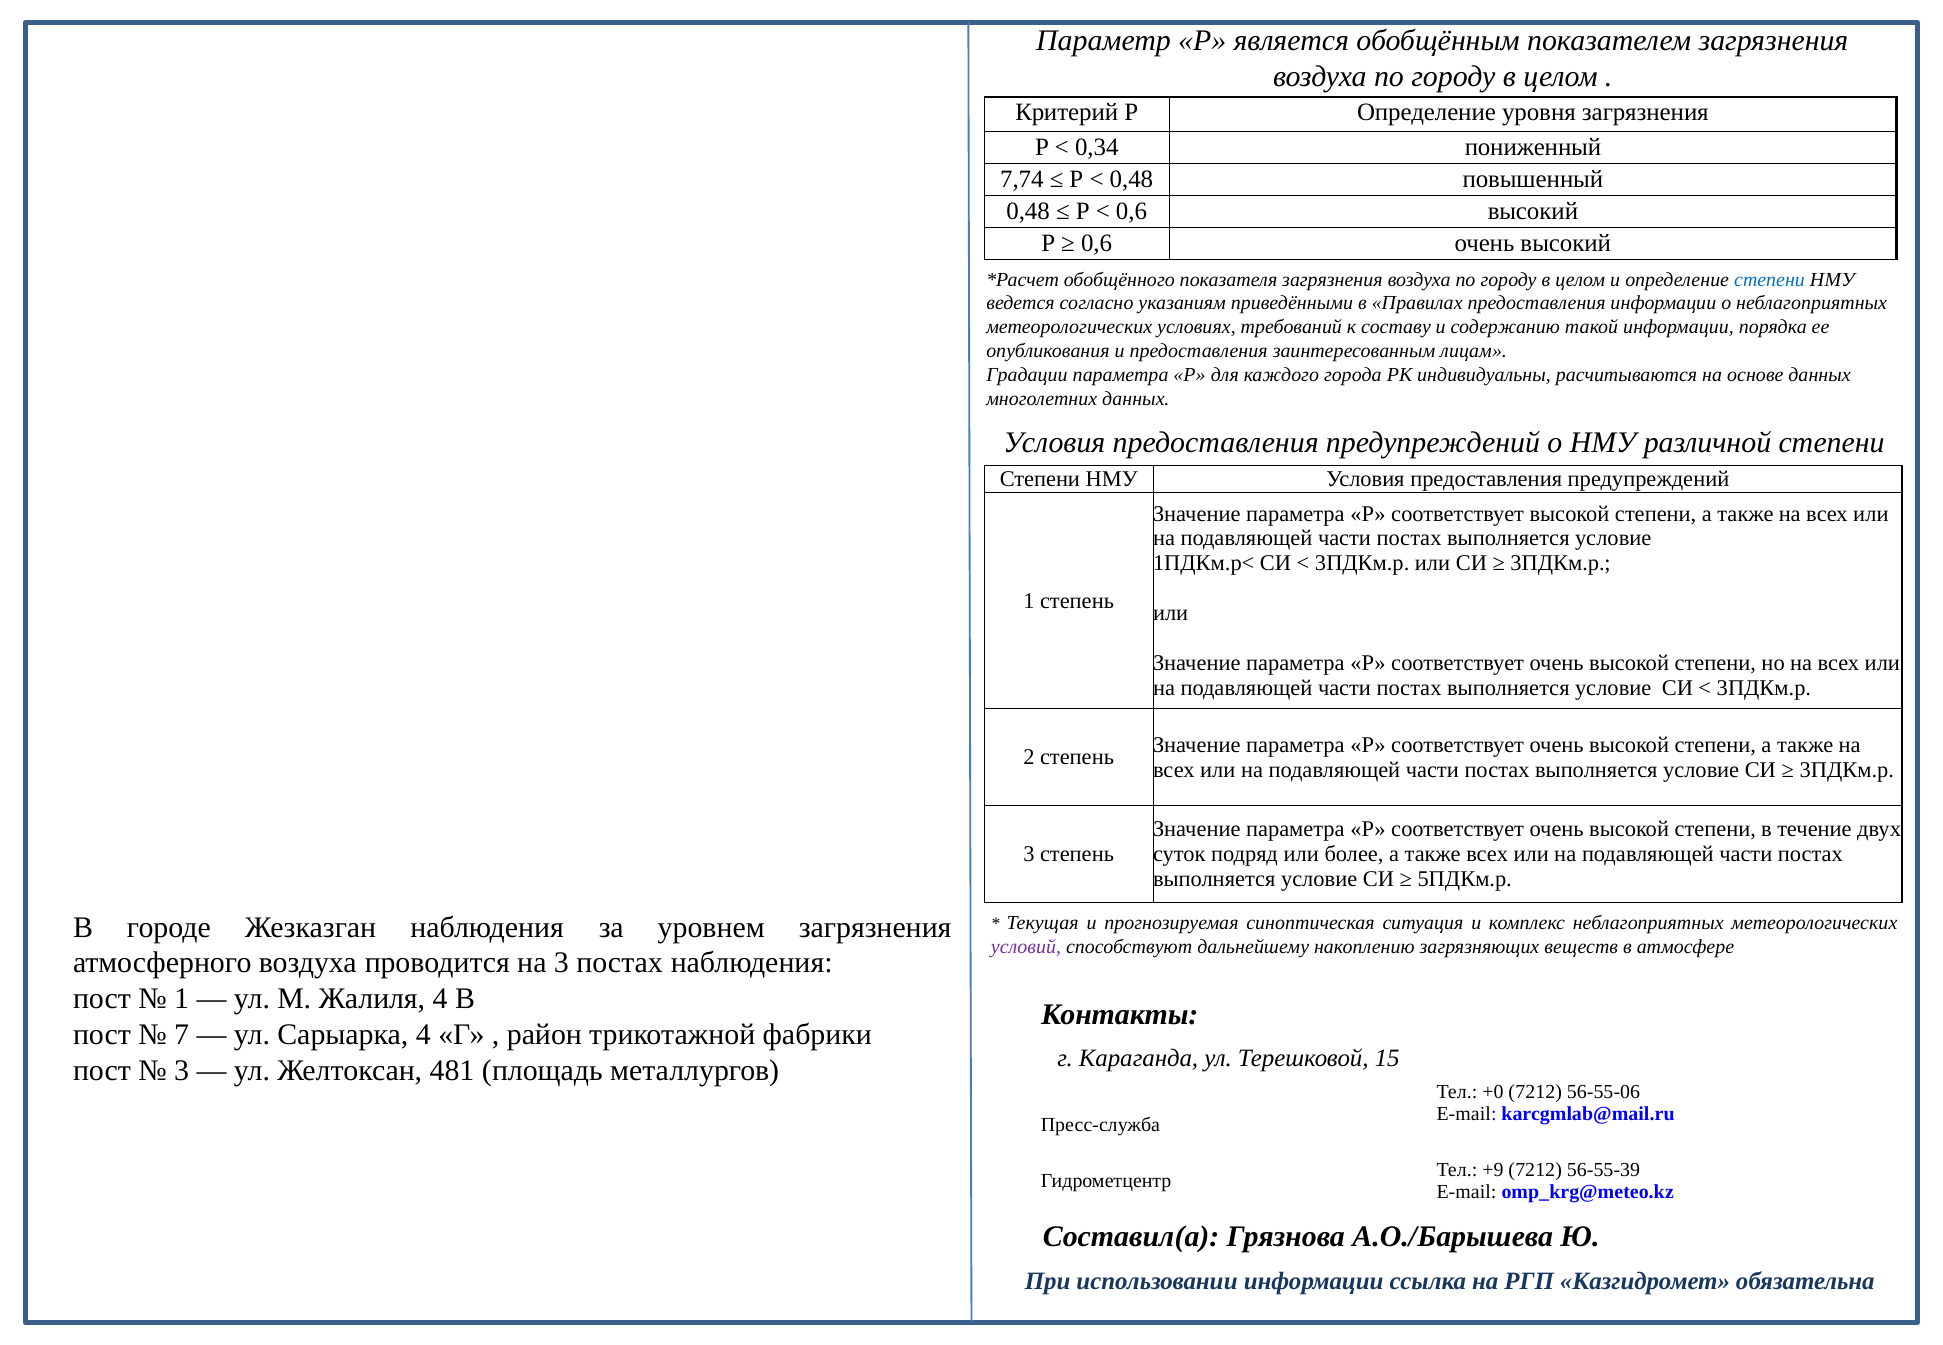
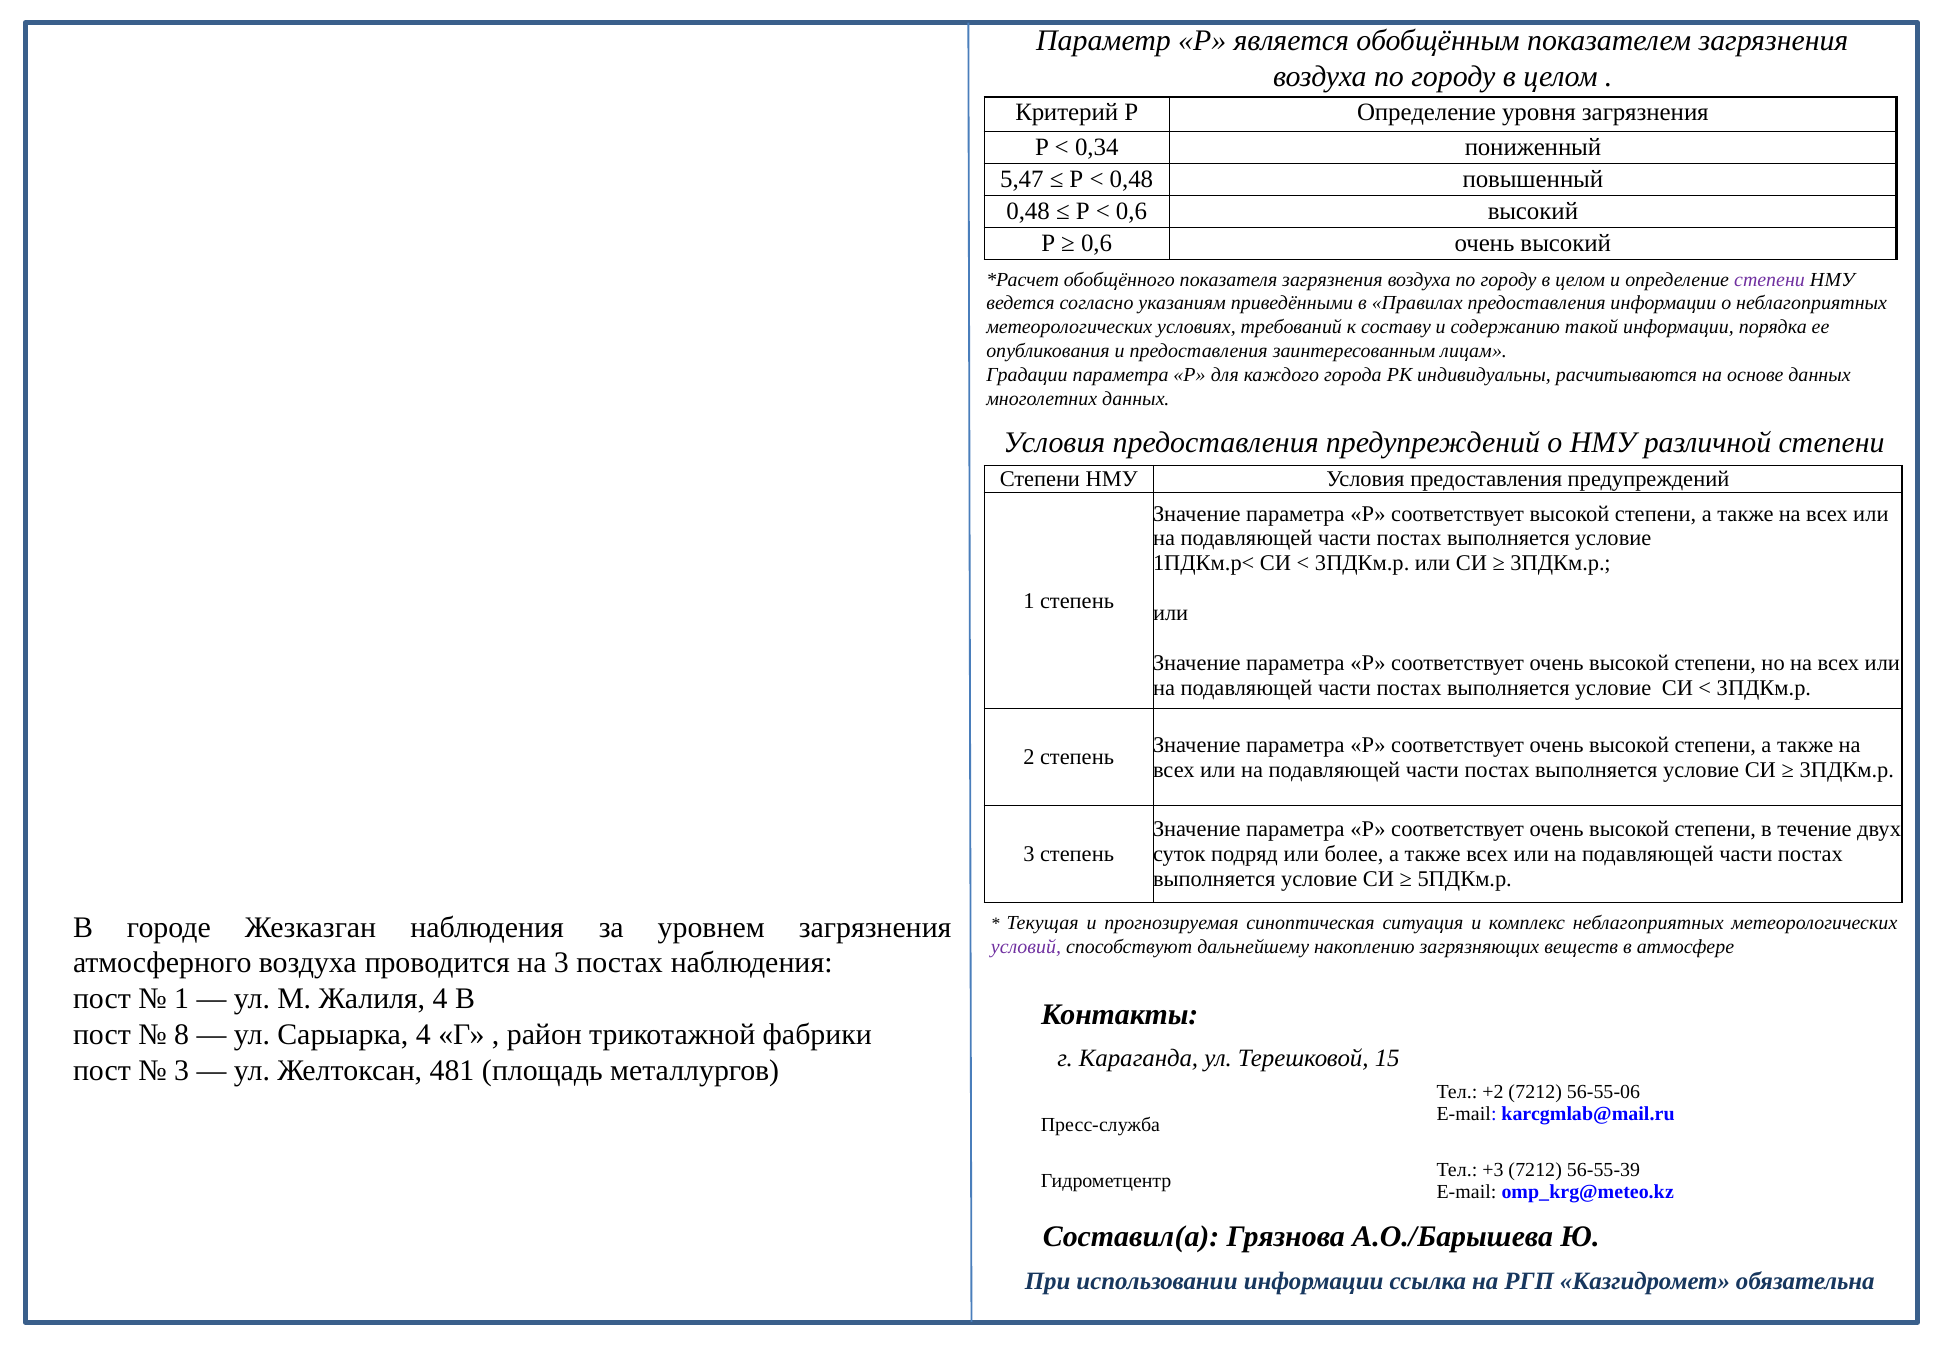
7,74: 7,74 -> 5,47
степени at (1770, 280) colour: blue -> purple
7: 7 -> 8
+0: +0 -> +2
+9: +9 -> +3
